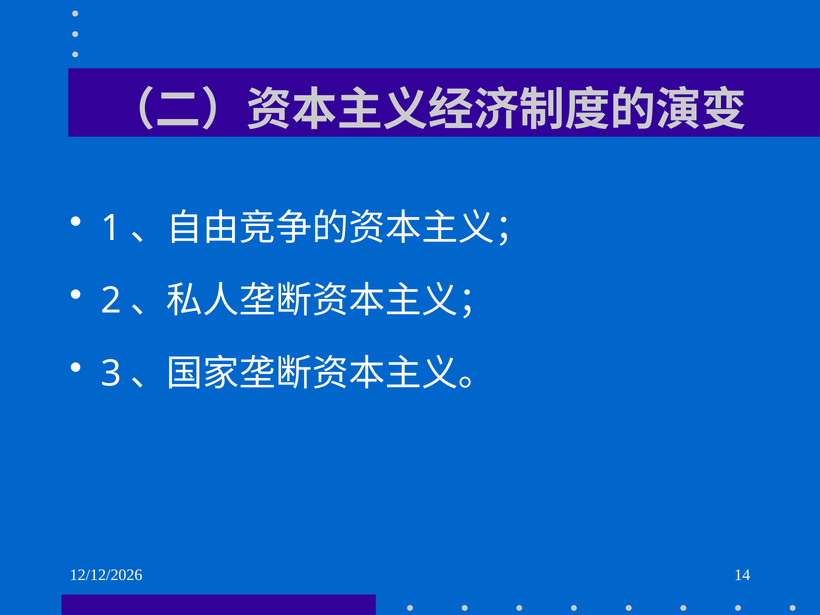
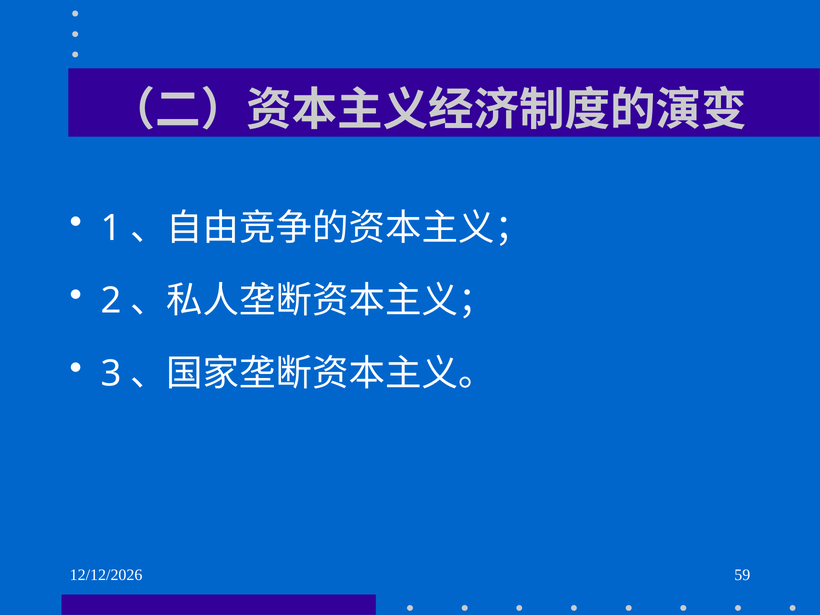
14: 14 -> 59
